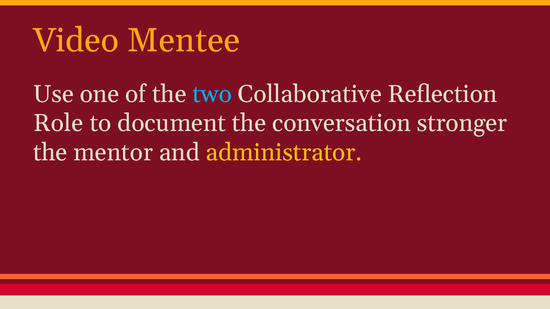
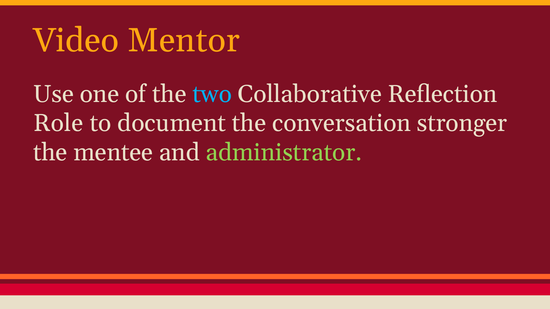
Mentee: Mentee -> Mentor
mentor: mentor -> mentee
administrator colour: yellow -> light green
